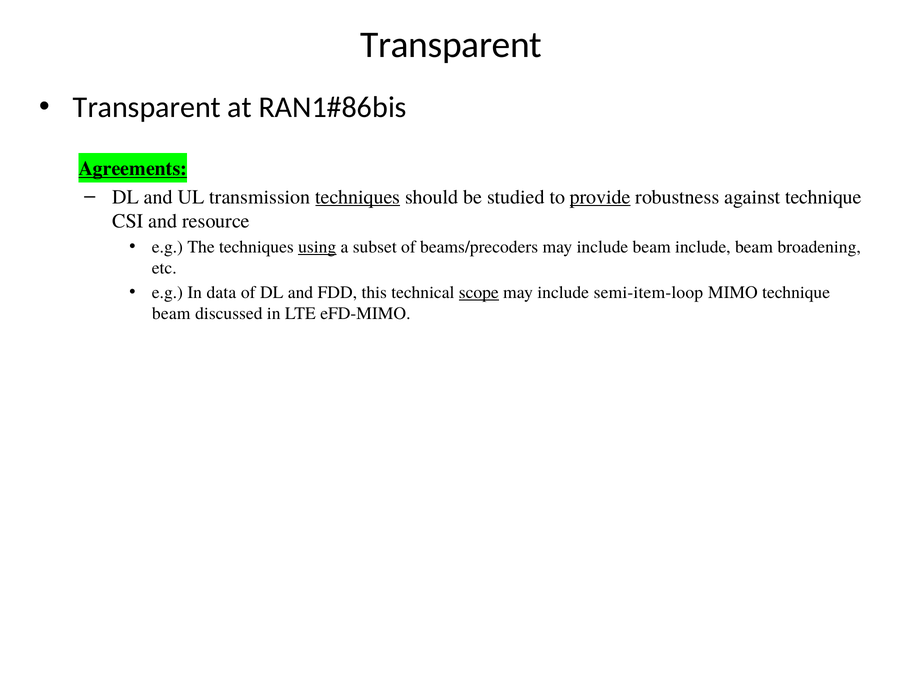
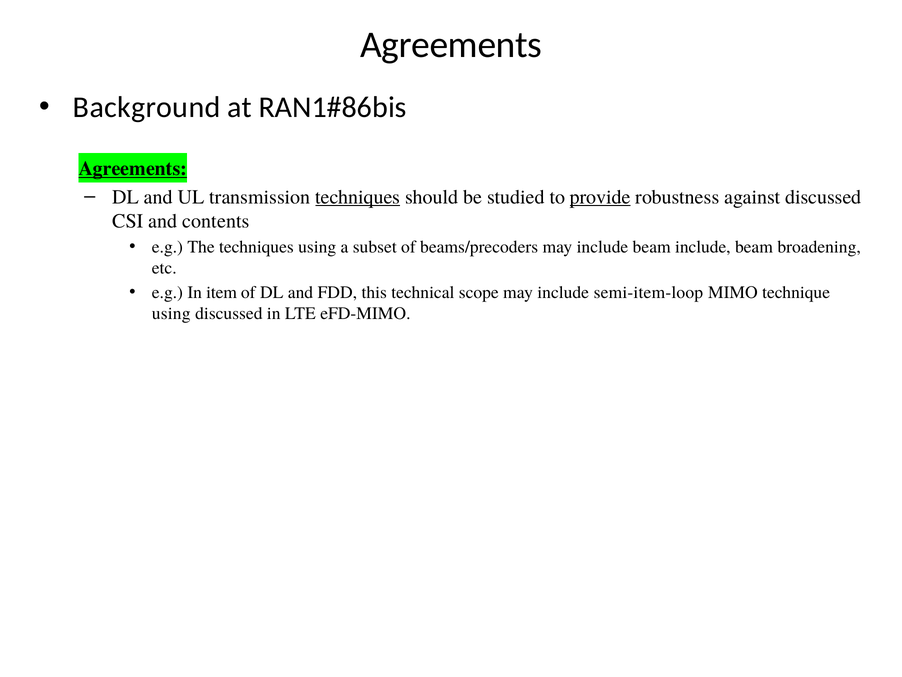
Transparent at (451, 45): Transparent -> Agreements
Transparent at (147, 107): Transparent -> Background
against technique: technique -> discussed
resource: resource -> contents
using at (317, 247) underline: present -> none
data: data -> item
scope underline: present -> none
beam at (171, 313): beam -> using
